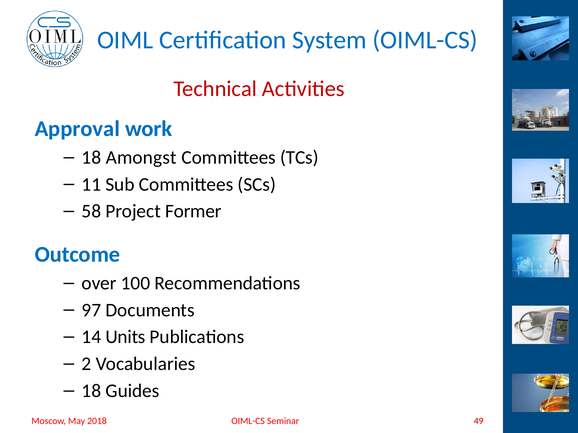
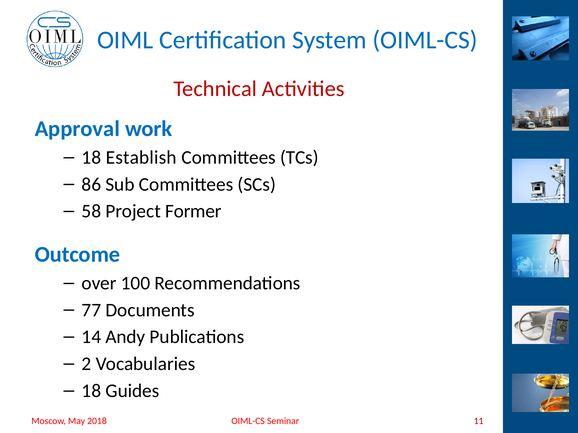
Amongst: Amongst -> Establish
11: 11 -> 86
97: 97 -> 77
Units: Units -> Andy
49: 49 -> 11
